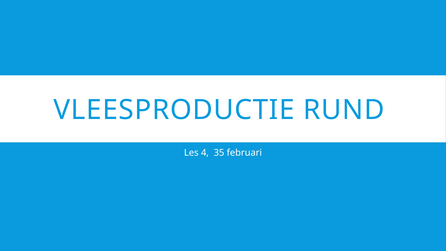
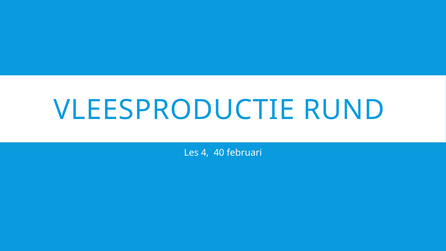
35: 35 -> 40
